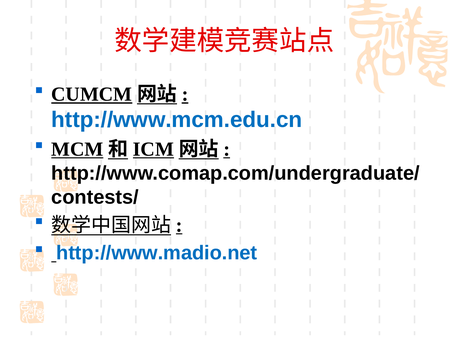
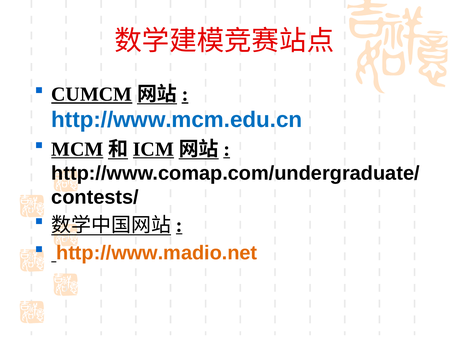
http://www.madio.net colour: blue -> orange
